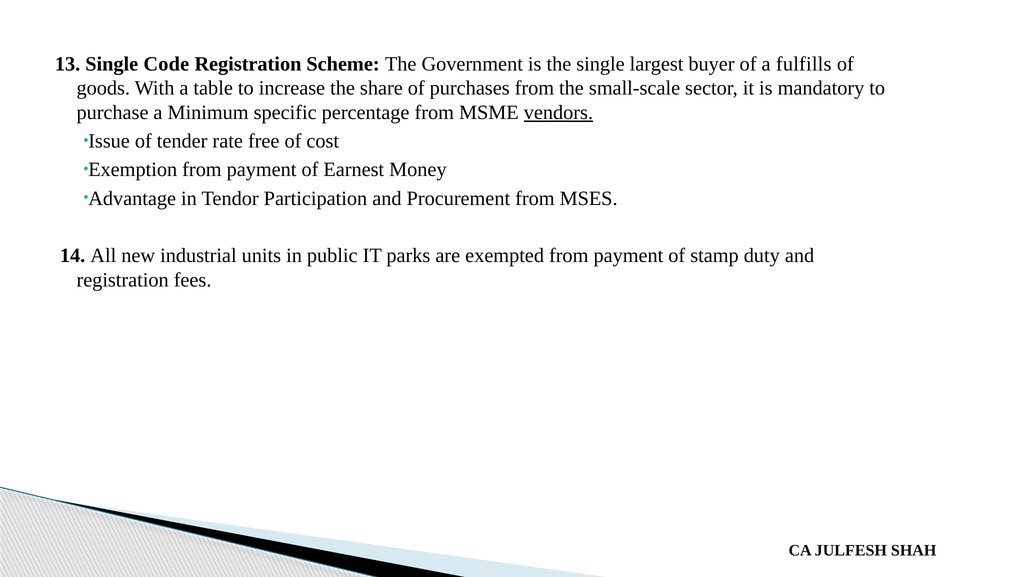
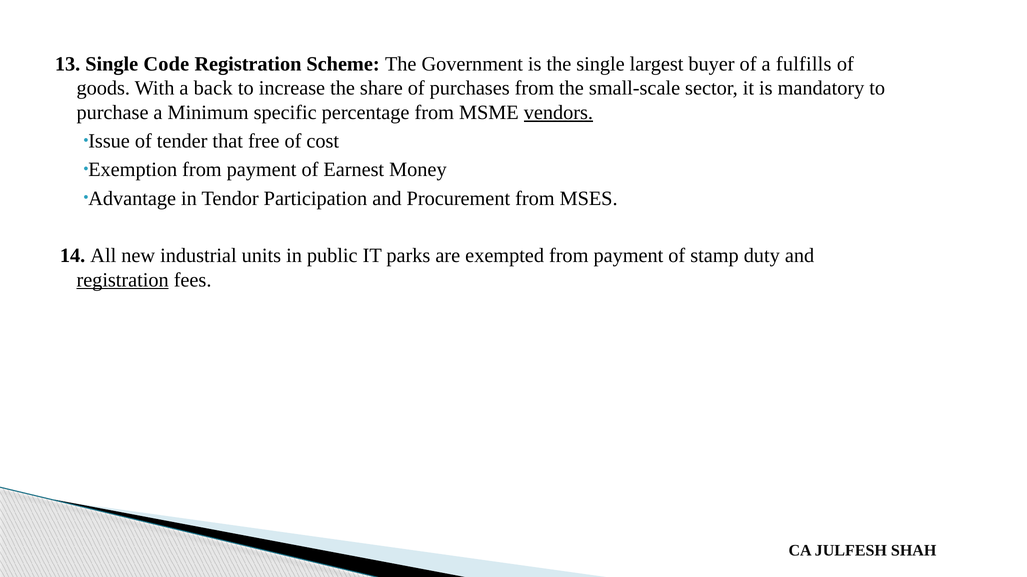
table: table -> back
rate: rate -> that
registration at (123, 280) underline: none -> present
